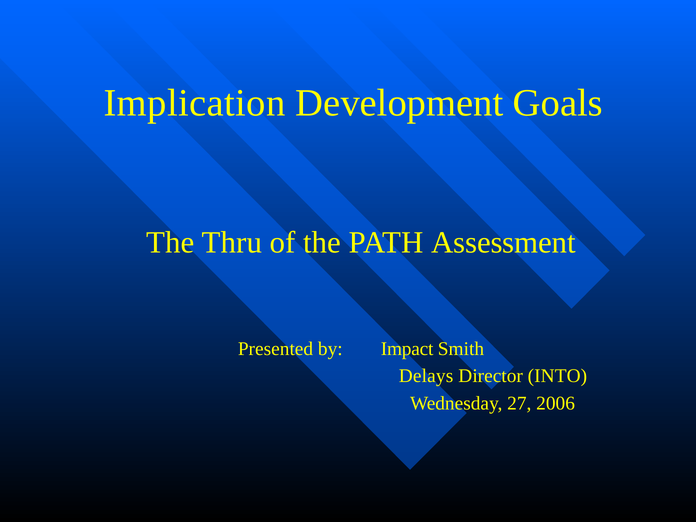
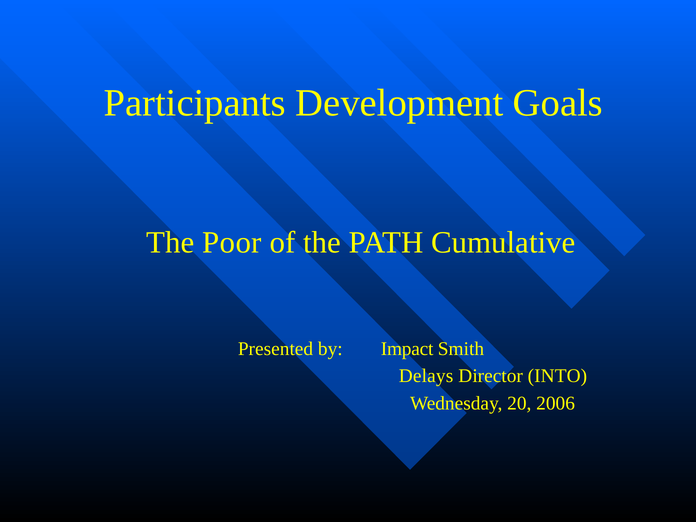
Implication: Implication -> Participants
Thru: Thru -> Poor
Assessment: Assessment -> Cumulative
27: 27 -> 20
